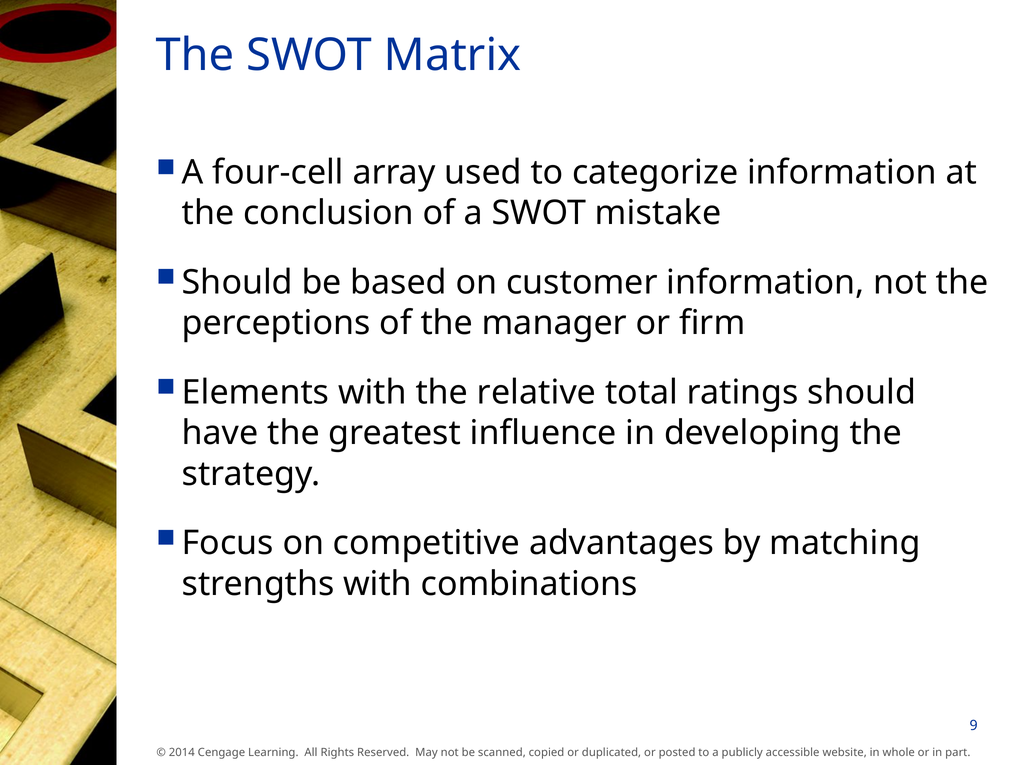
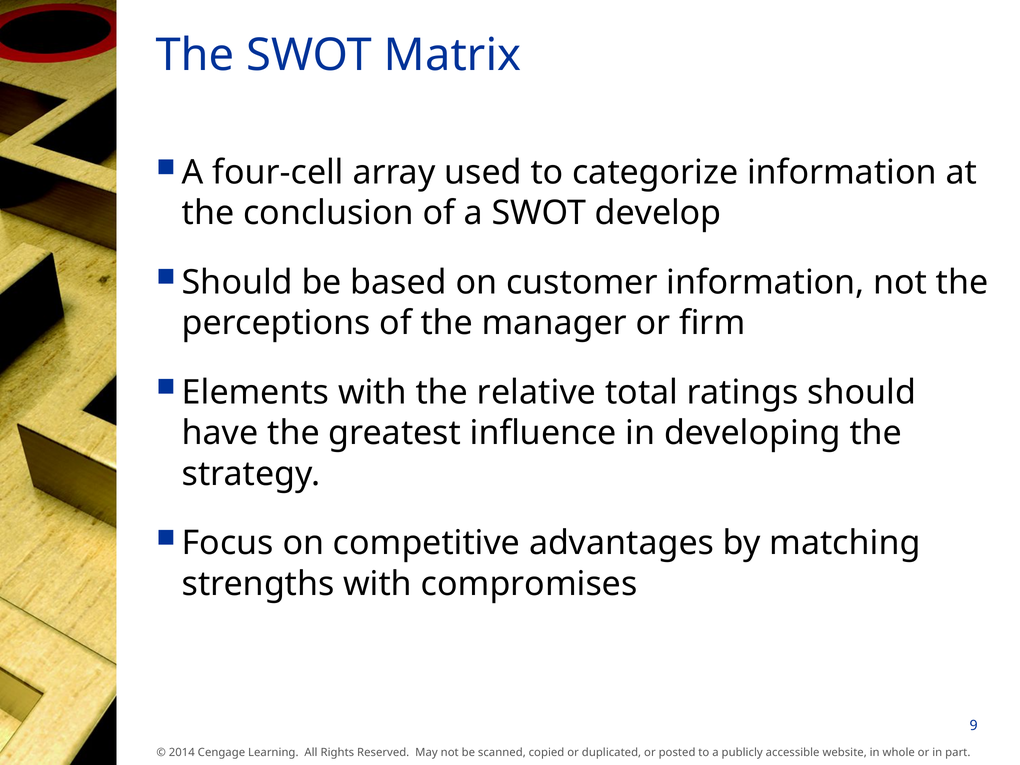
mistake: mistake -> develop
combinations: combinations -> compromises
